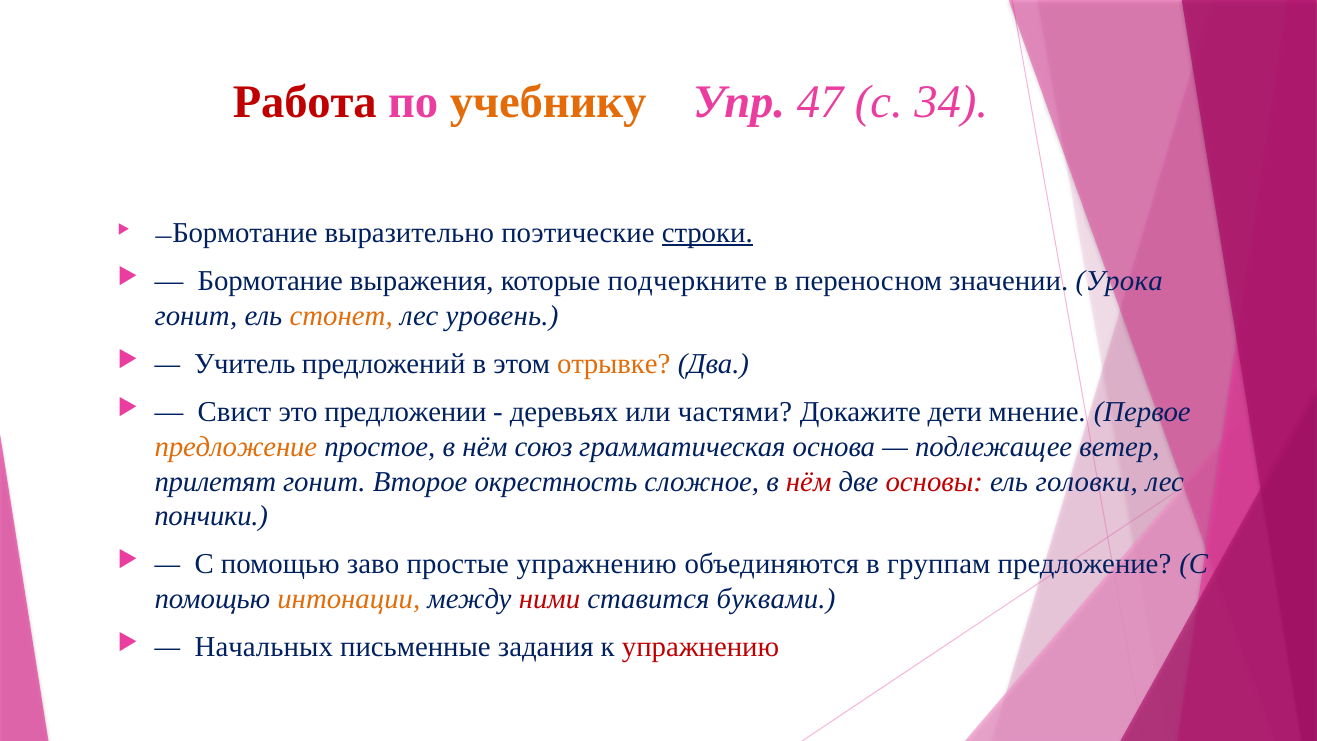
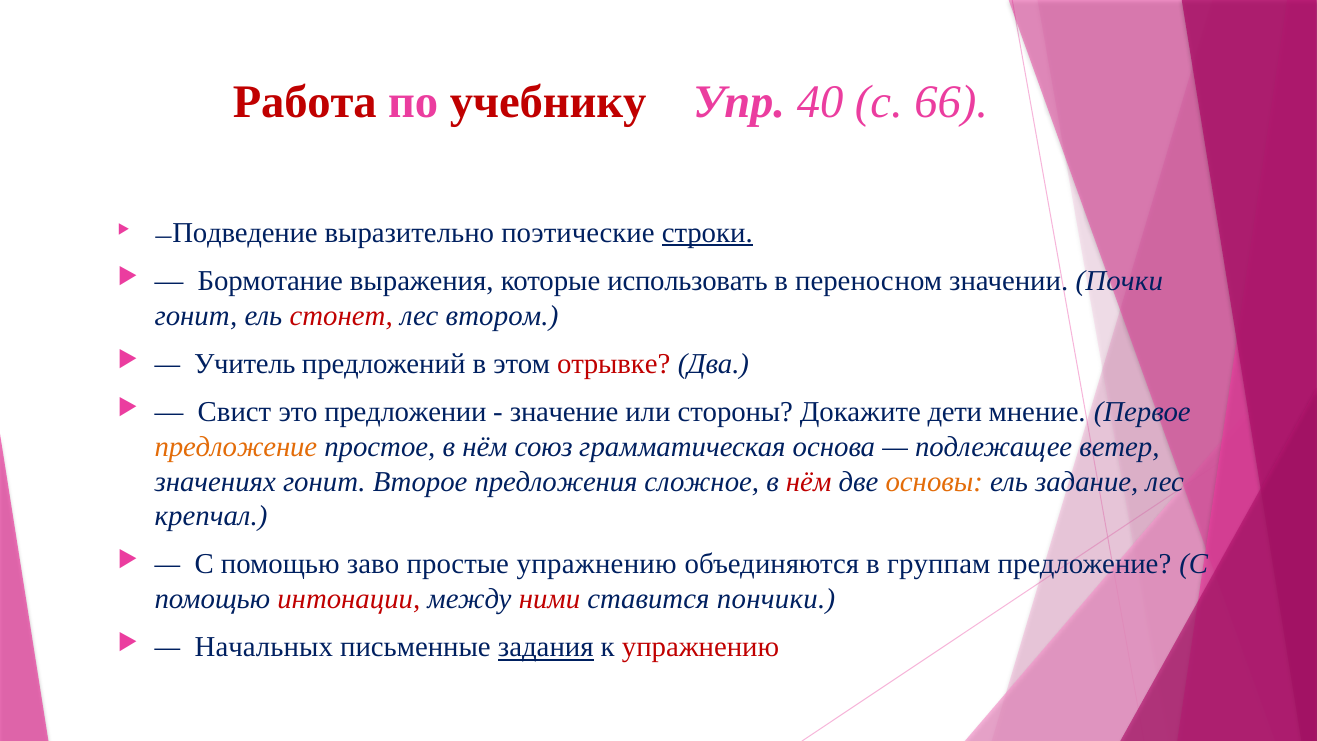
учебнику colour: orange -> red
47: 47 -> 40
34: 34 -> 66
Бормотание at (245, 233): Бормотание -> Подведение
подчеркните: подчеркните -> использовать
Урока: Урока -> Почки
стонет colour: orange -> red
уровень: уровень -> втором
отрывке colour: orange -> red
деревьях: деревьях -> значение
частями: частями -> стороны
прилетят: прилетят -> значениях
окрестность: окрестность -> предложения
основы colour: red -> orange
головки: головки -> задание
пончики: пончики -> крепчал
интонации colour: orange -> red
буквами: буквами -> пончики
задания underline: none -> present
